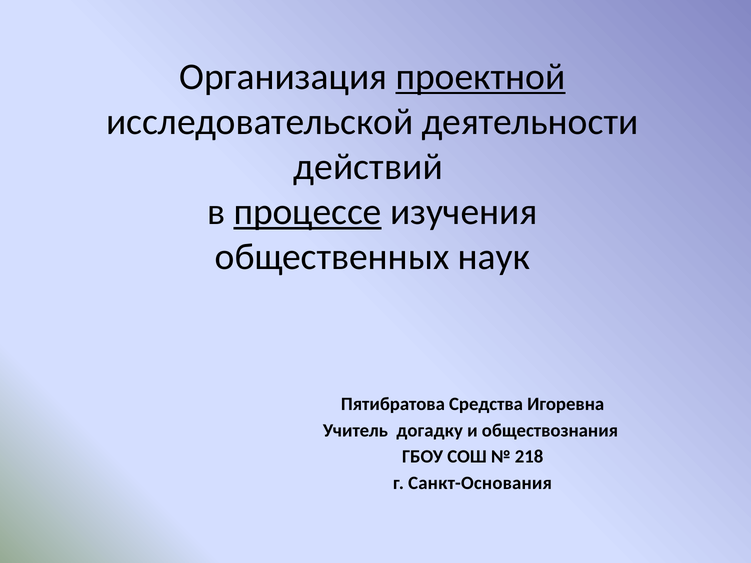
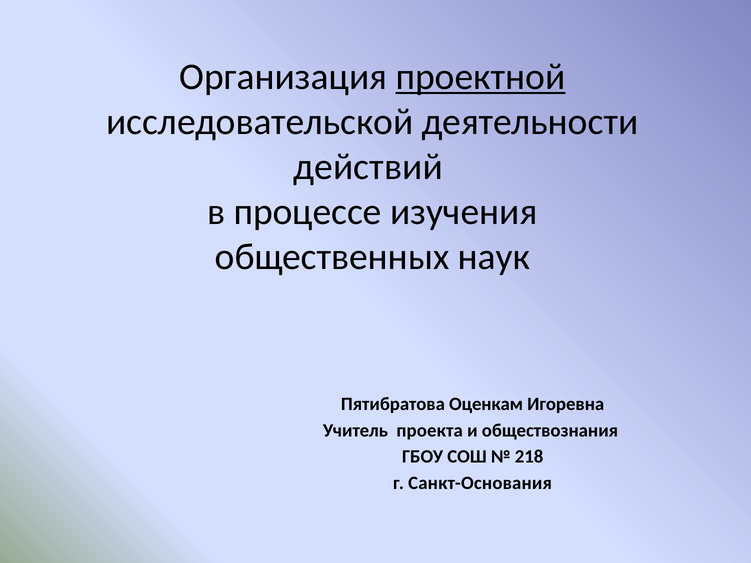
процессе underline: present -> none
Средства: Средства -> Оценкам
догадку: догадку -> проекта
